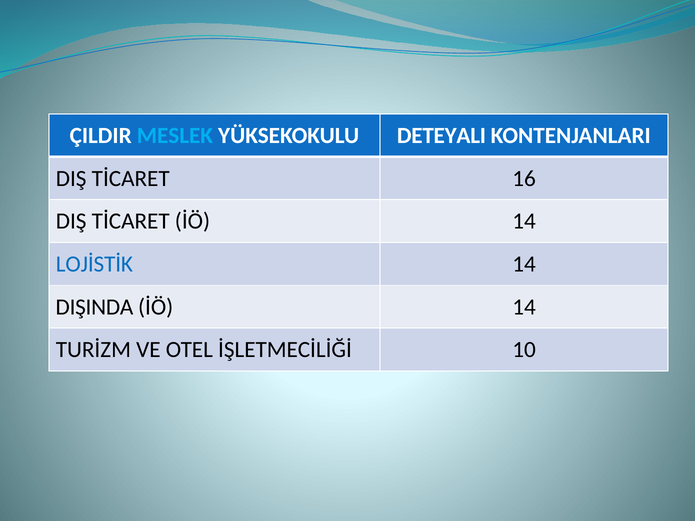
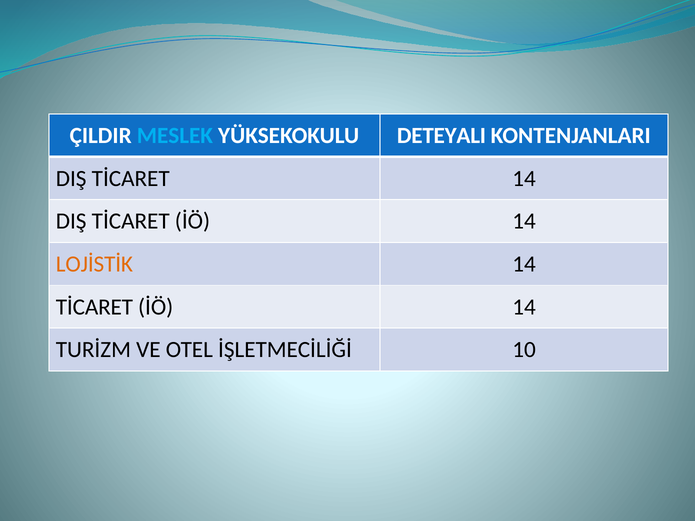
TİCARET 16: 16 -> 14
LOJİSTİK colour: blue -> orange
DIŞINDA at (94, 307): DIŞINDA -> TİCARET
